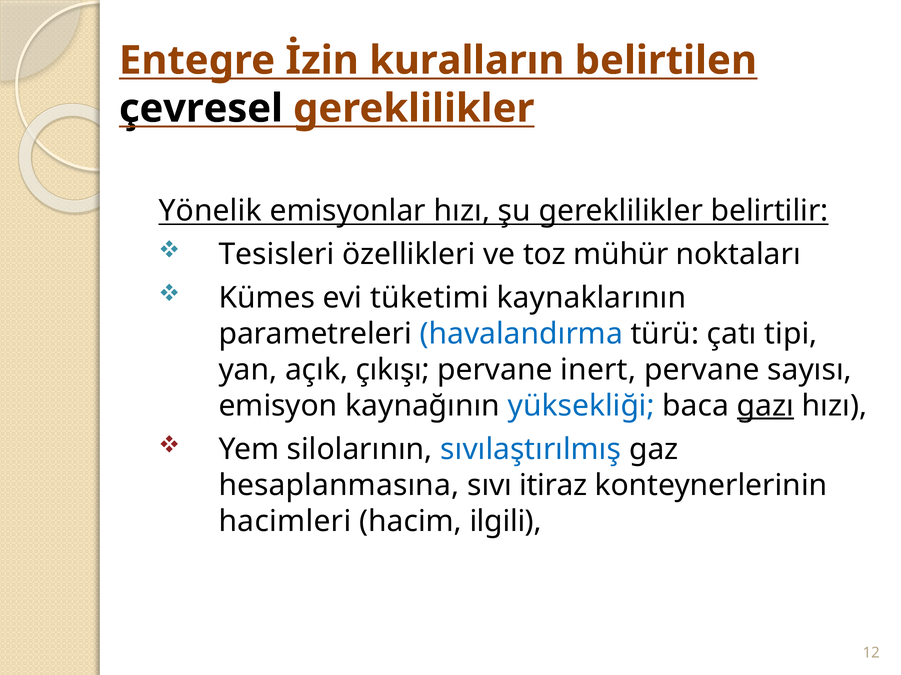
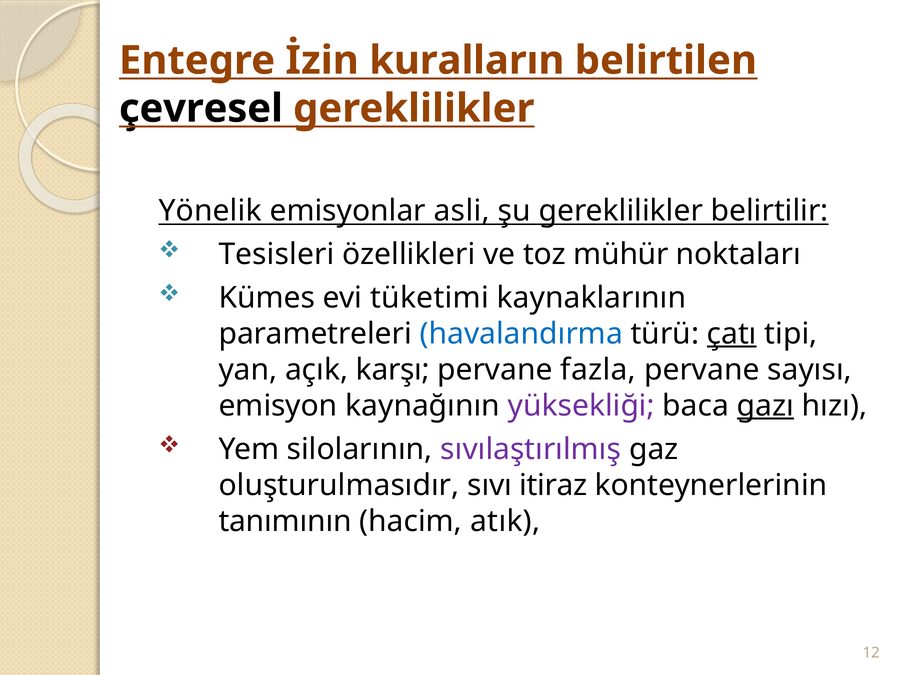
emisyonlar hızı: hızı -> asli
çatı underline: none -> present
çıkışı: çıkışı -> karşı
inert: inert -> fazla
yüksekliği colour: blue -> purple
sıvılaştırılmış colour: blue -> purple
hesaplanmasına: hesaplanmasına -> oluşturulmasıdır
hacimleri: hacimleri -> tanımının
ilgili: ilgili -> atık
